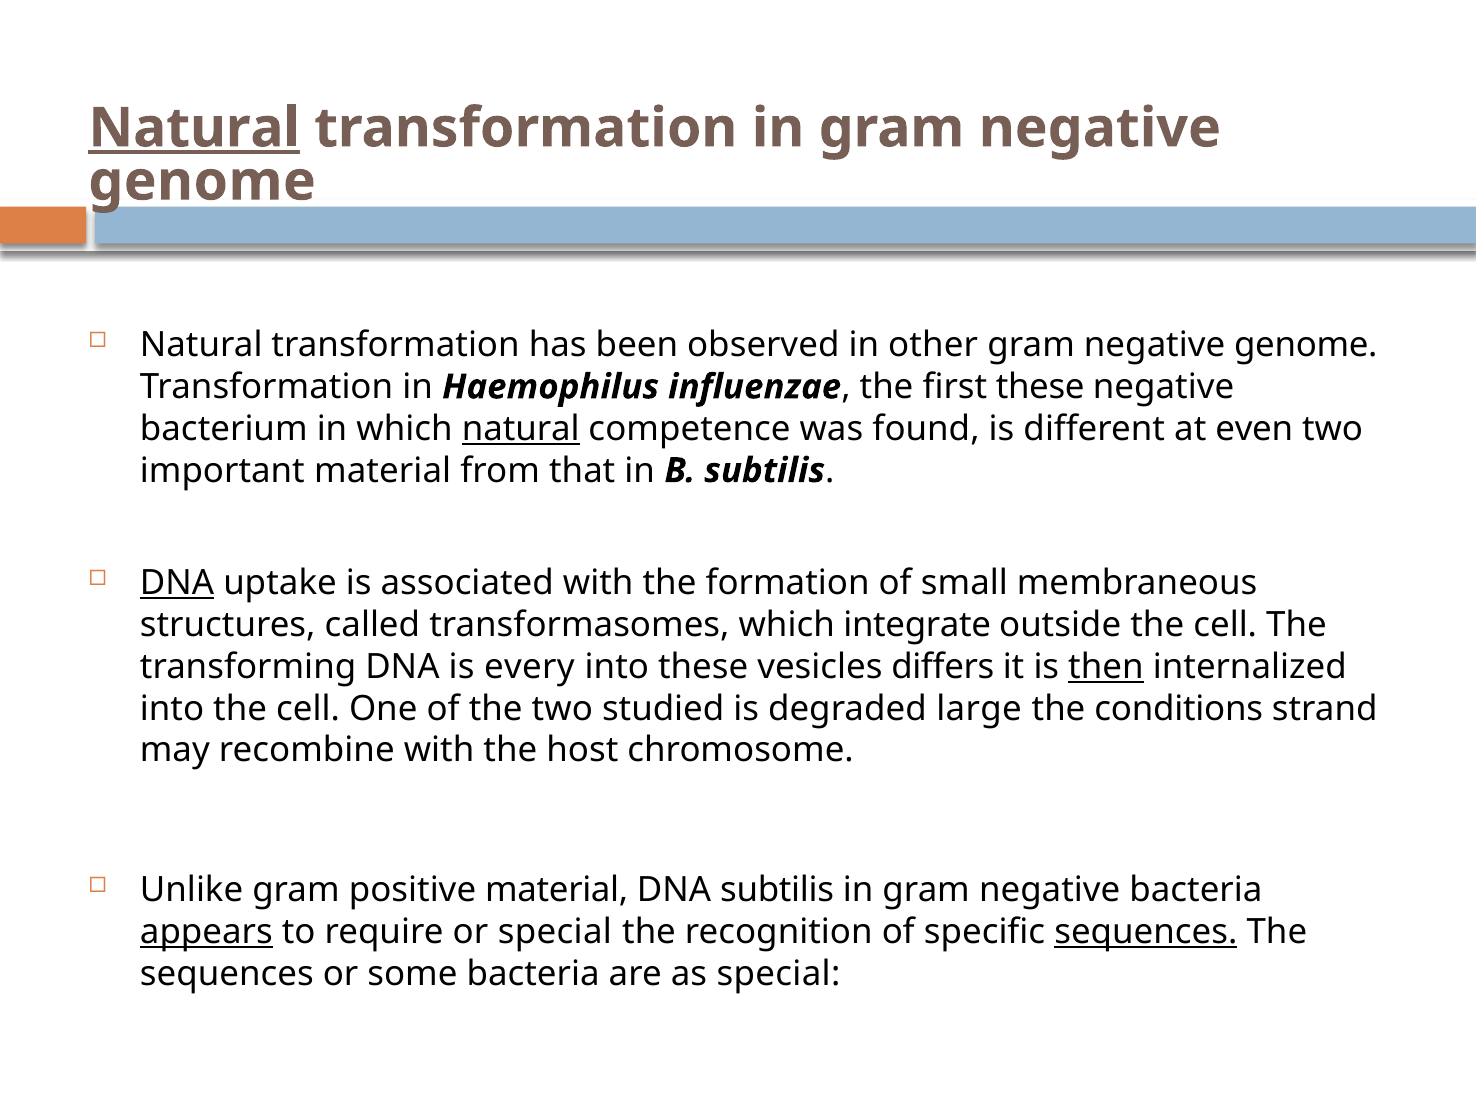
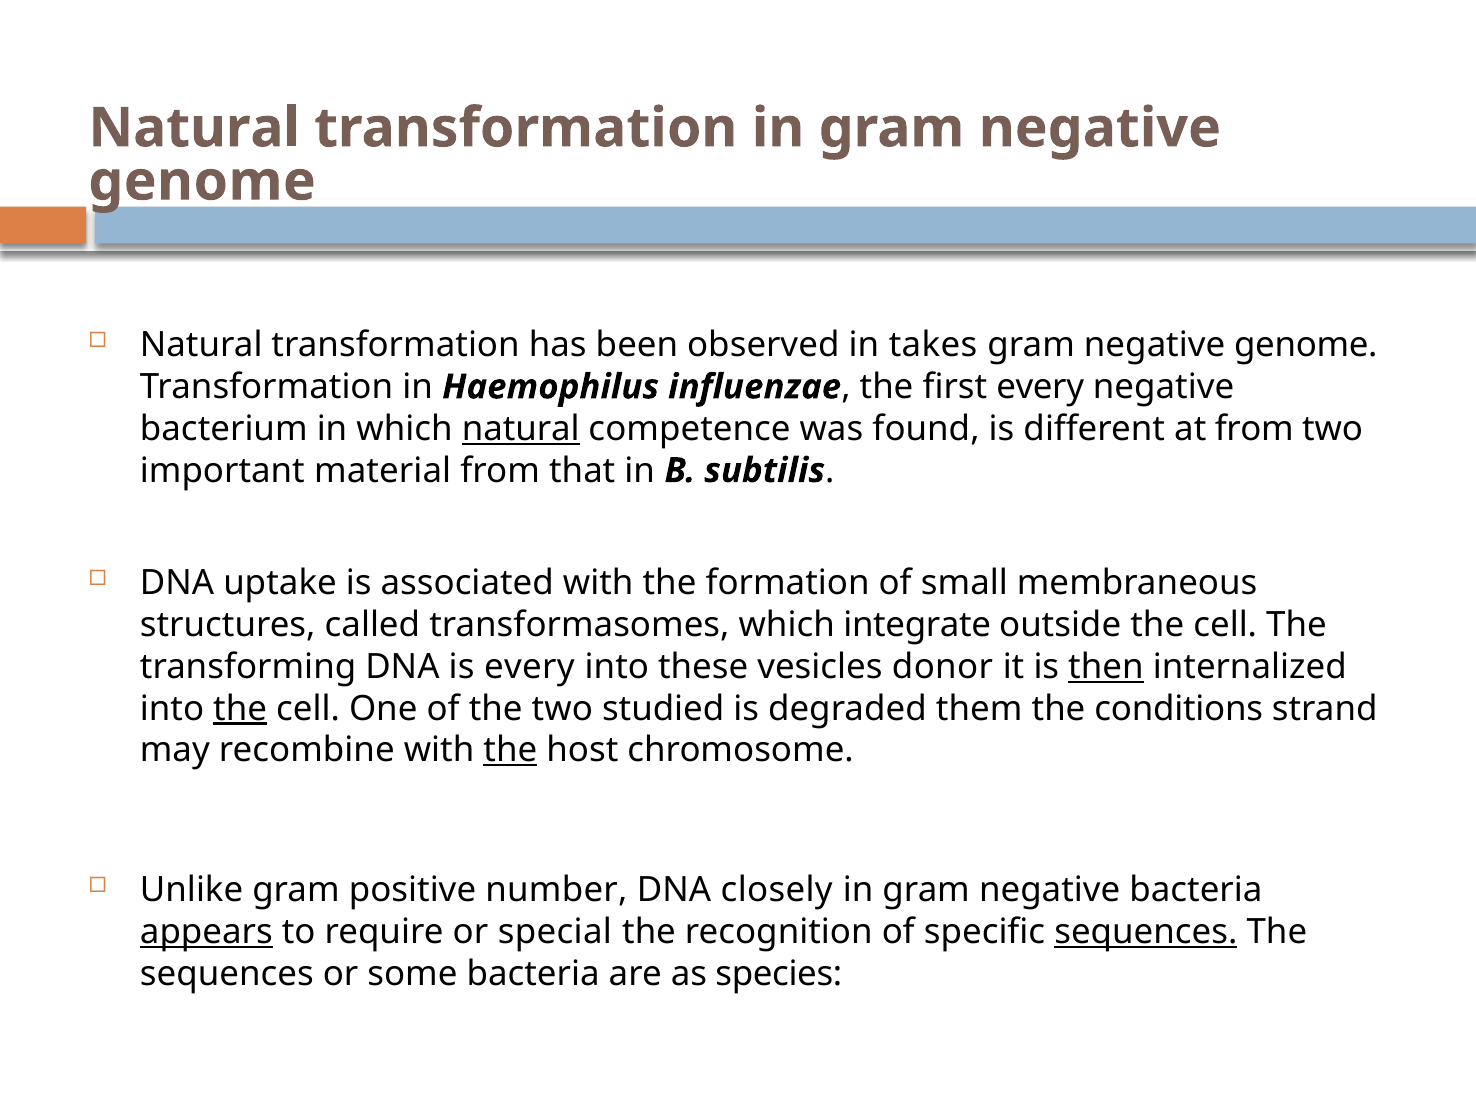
Natural at (194, 128) underline: present -> none
other: other -> takes
first these: these -> every
at even: even -> from
DNA at (177, 583) underline: present -> none
differs: differs -> donor
the at (240, 709) underline: none -> present
large: large -> them
the at (510, 750) underline: none -> present
positive material: material -> number
DNA subtilis: subtilis -> closely
as special: special -> species
